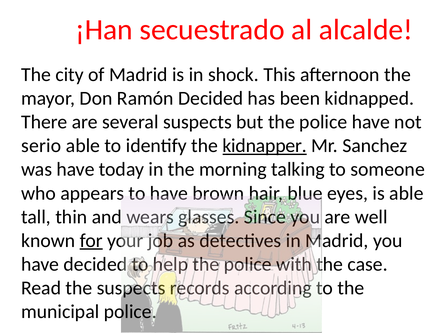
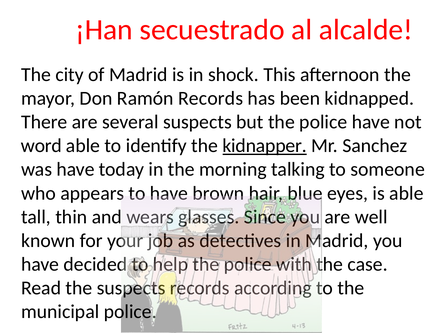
Ramón Decided: Decided -> Records
serio: serio -> word
for underline: present -> none
